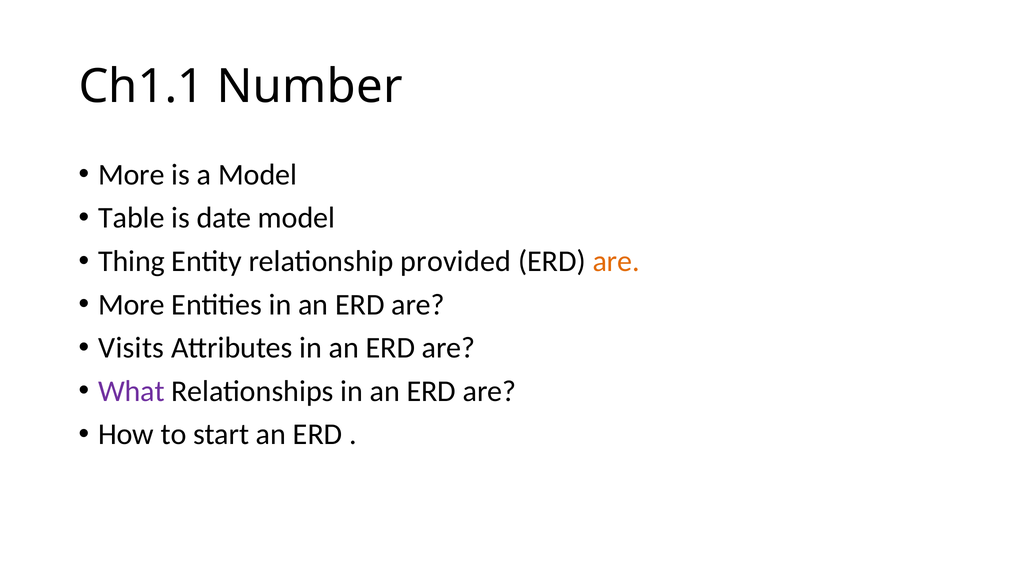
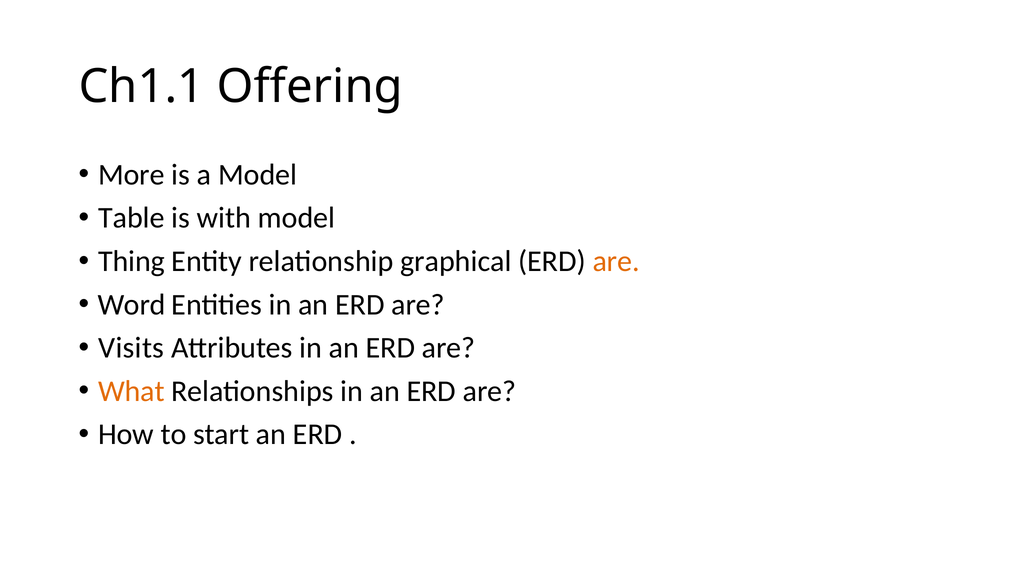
Number: Number -> Offering
date: date -> with
provided: provided -> graphical
More at (131, 304): More -> Word
What colour: purple -> orange
